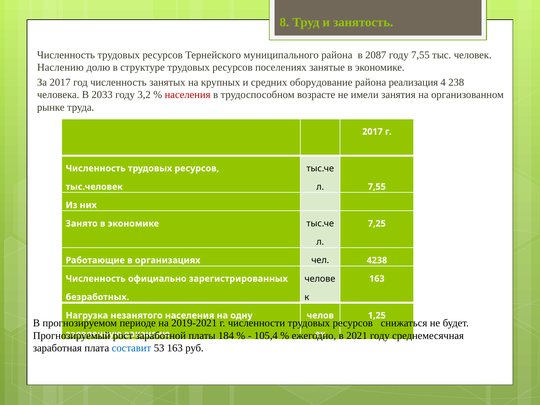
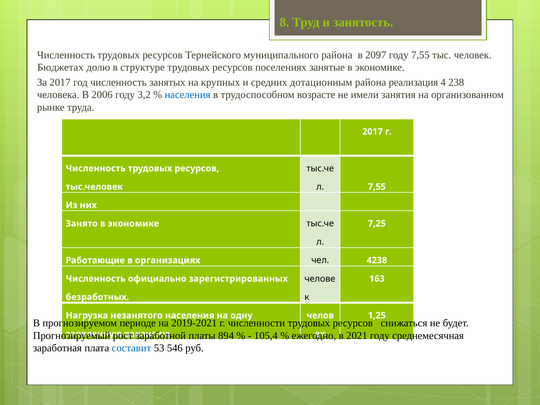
2087: 2087 -> 2097
Наслению: Наслению -> Бюджетах
оборудование: оборудование -> дотационным
2033: 2033 -> 2006
населения at (188, 95) colour: red -> blue
184: 184 -> 894
53 163: 163 -> 546
